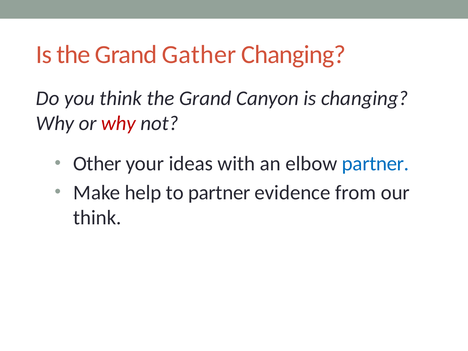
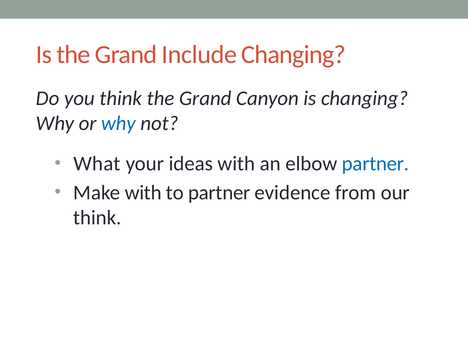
Gather: Gather -> Include
why at (119, 123) colour: red -> blue
Other: Other -> What
Make help: help -> with
